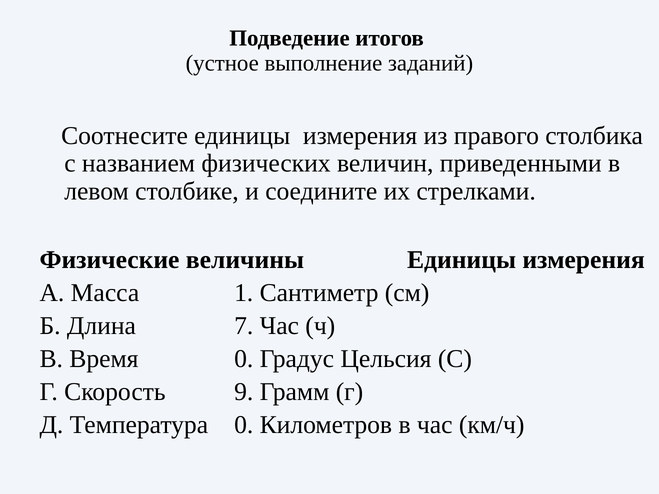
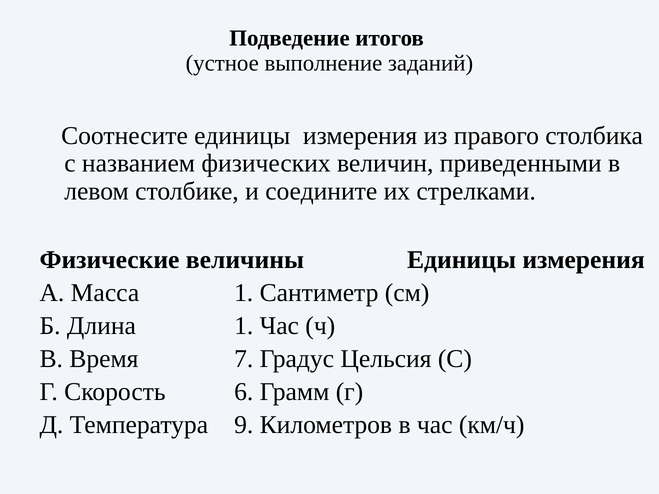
Длина 7: 7 -> 1
Время 0: 0 -> 7
9: 9 -> 6
Температура 0: 0 -> 9
